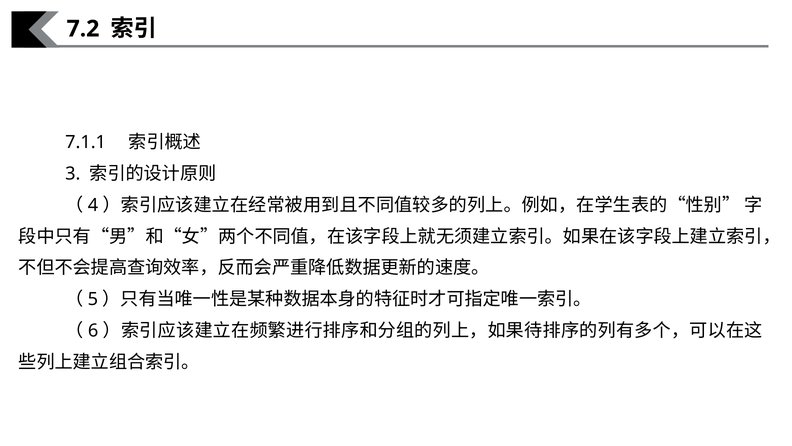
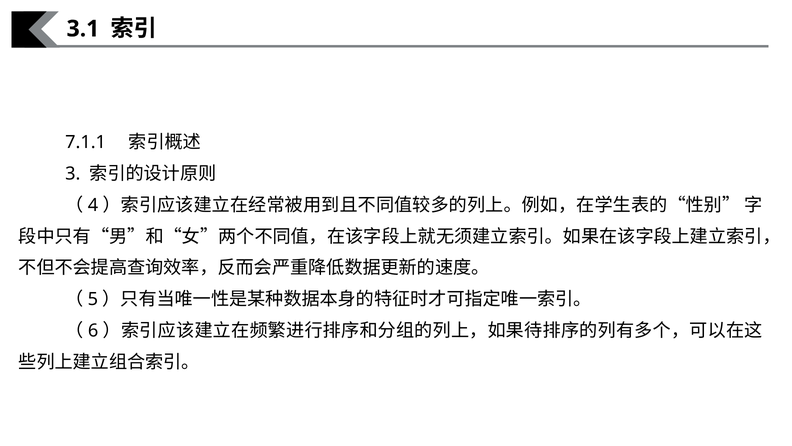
7.2: 7.2 -> 3.1
